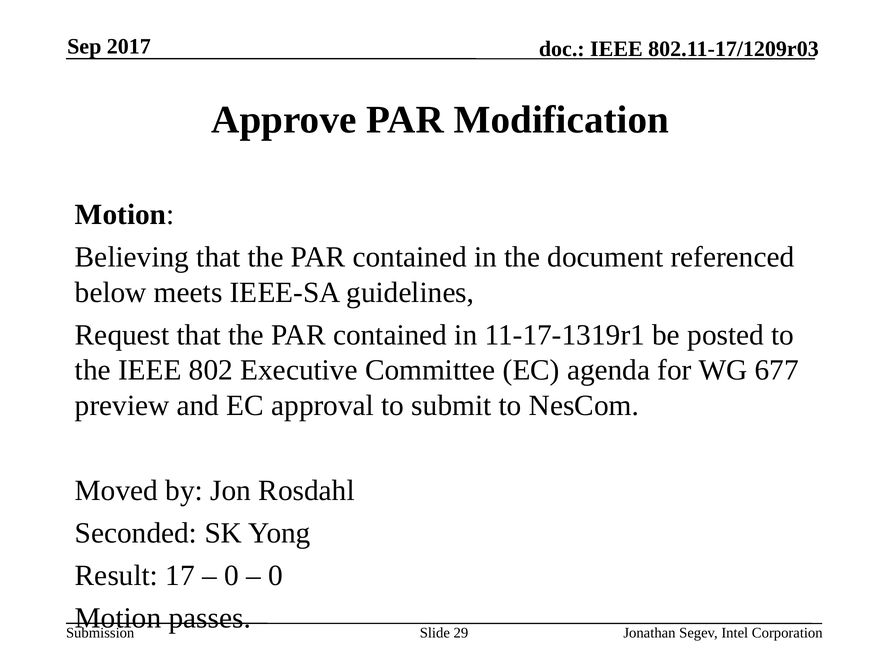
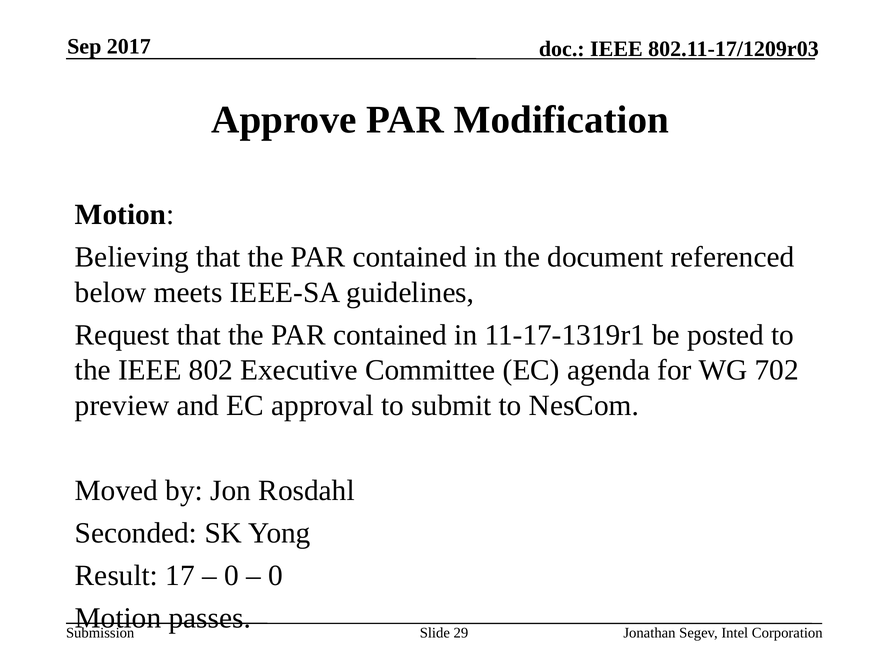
677: 677 -> 702
